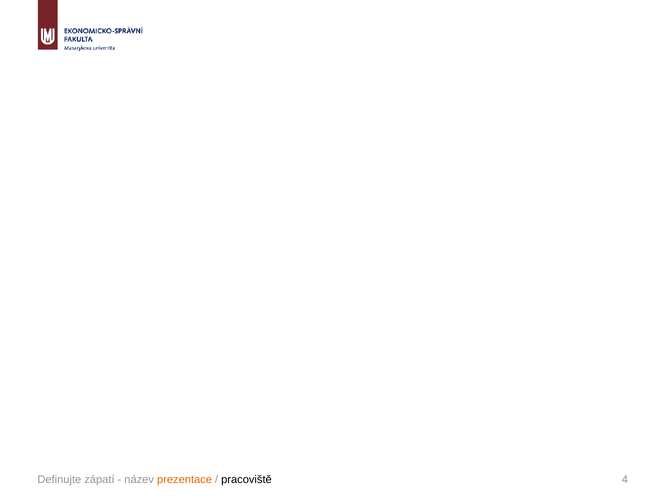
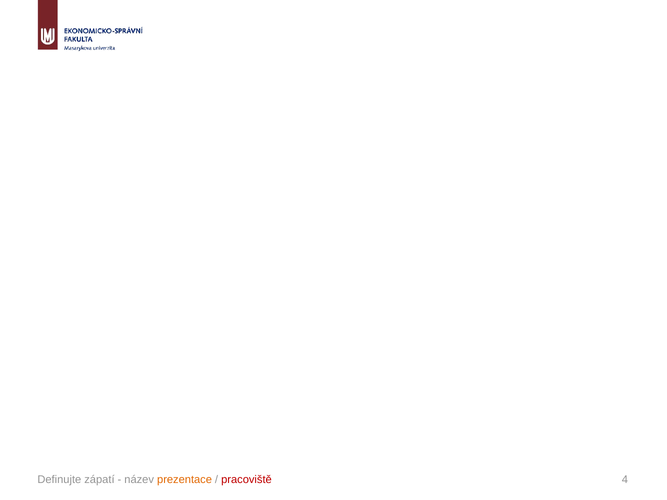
pracoviště colour: black -> red
